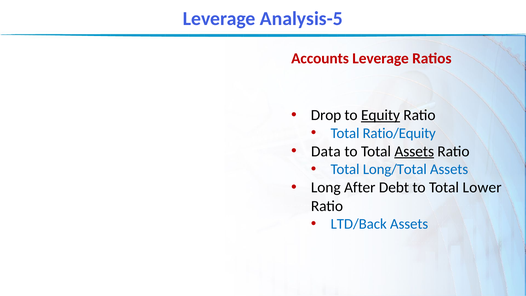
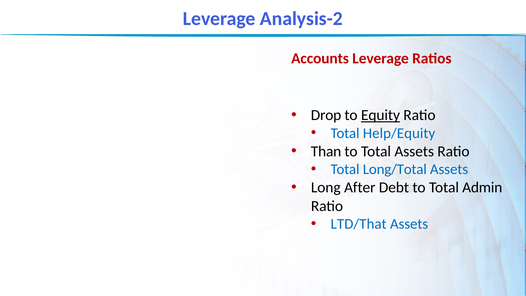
Analysis-5: Analysis-5 -> Analysis-2
Ratio/Equity: Ratio/Equity -> Help/Equity
Data: Data -> Than
Assets at (414, 151) underline: present -> none
Lower: Lower -> Admin
LTD/Back: LTD/Back -> LTD/That
